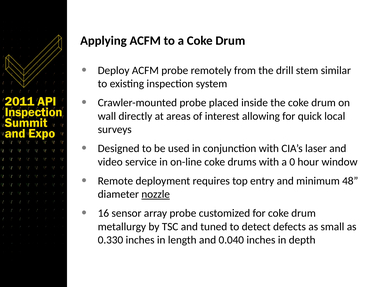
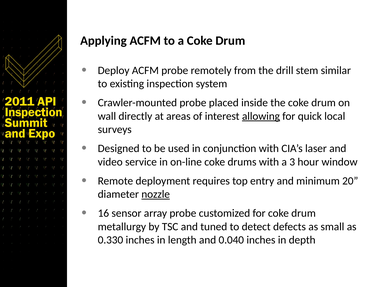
allowing underline: none -> present
0: 0 -> 3
48: 48 -> 20
